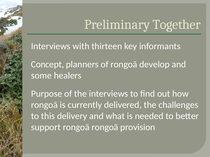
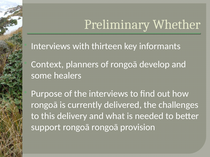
Together: Together -> Whether
Concept: Concept -> Context
